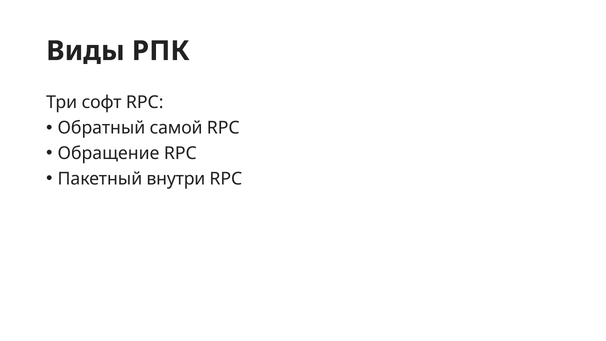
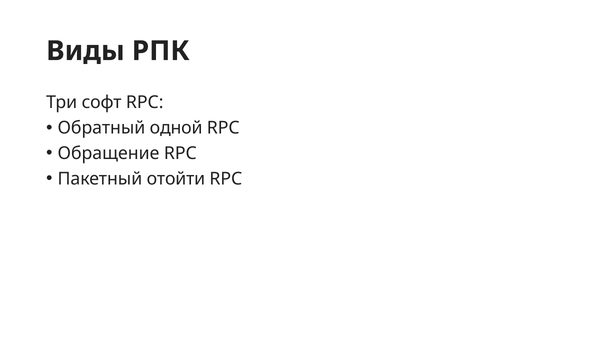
самой: самой -> одной
внутри: внутри -> отойти
